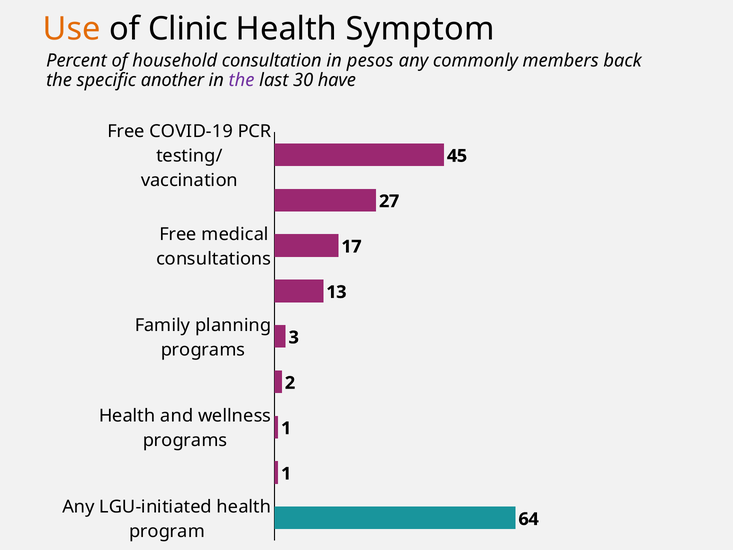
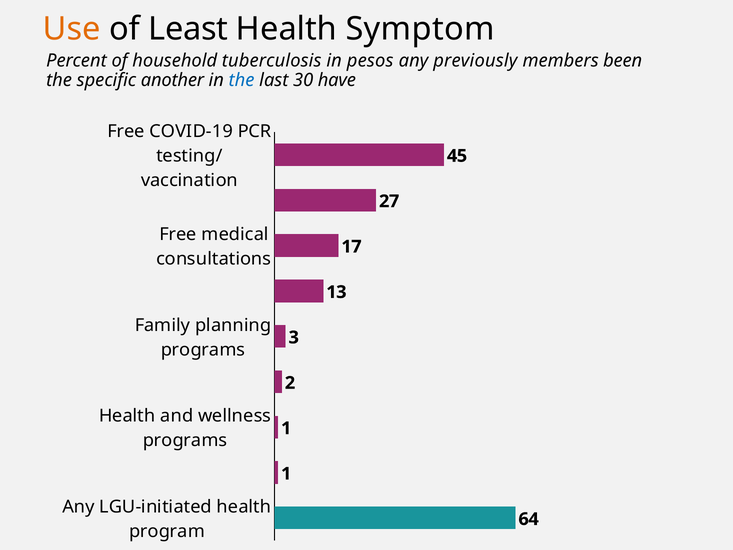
Clinic: Clinic -> Least
consultation: consultation -> tuberculosis
commonly: commonly -> previously
back: back -> been
the at (242, 80) colour: purple -> blue
